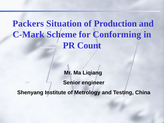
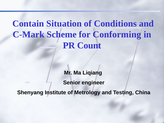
Packers: Packers -> Contain
Production: Production -> Conditions
